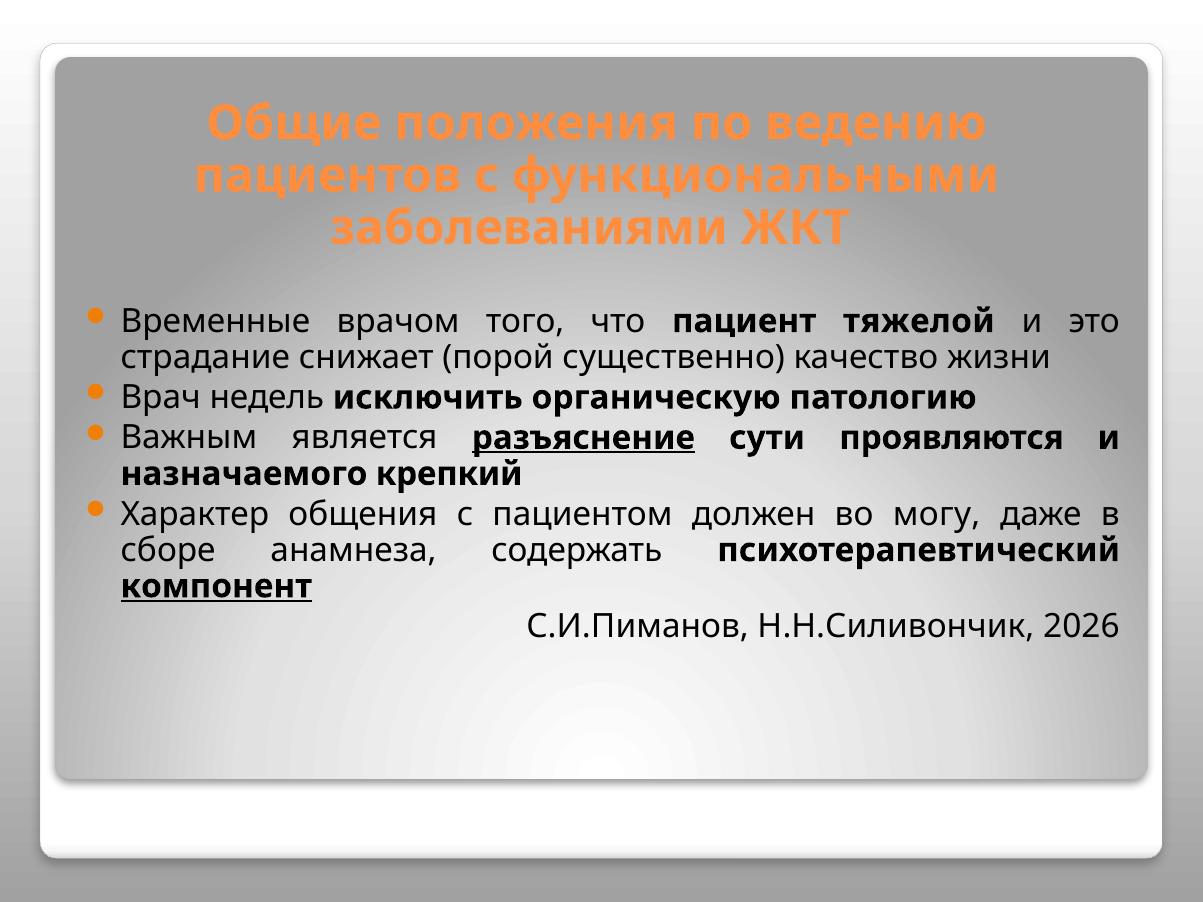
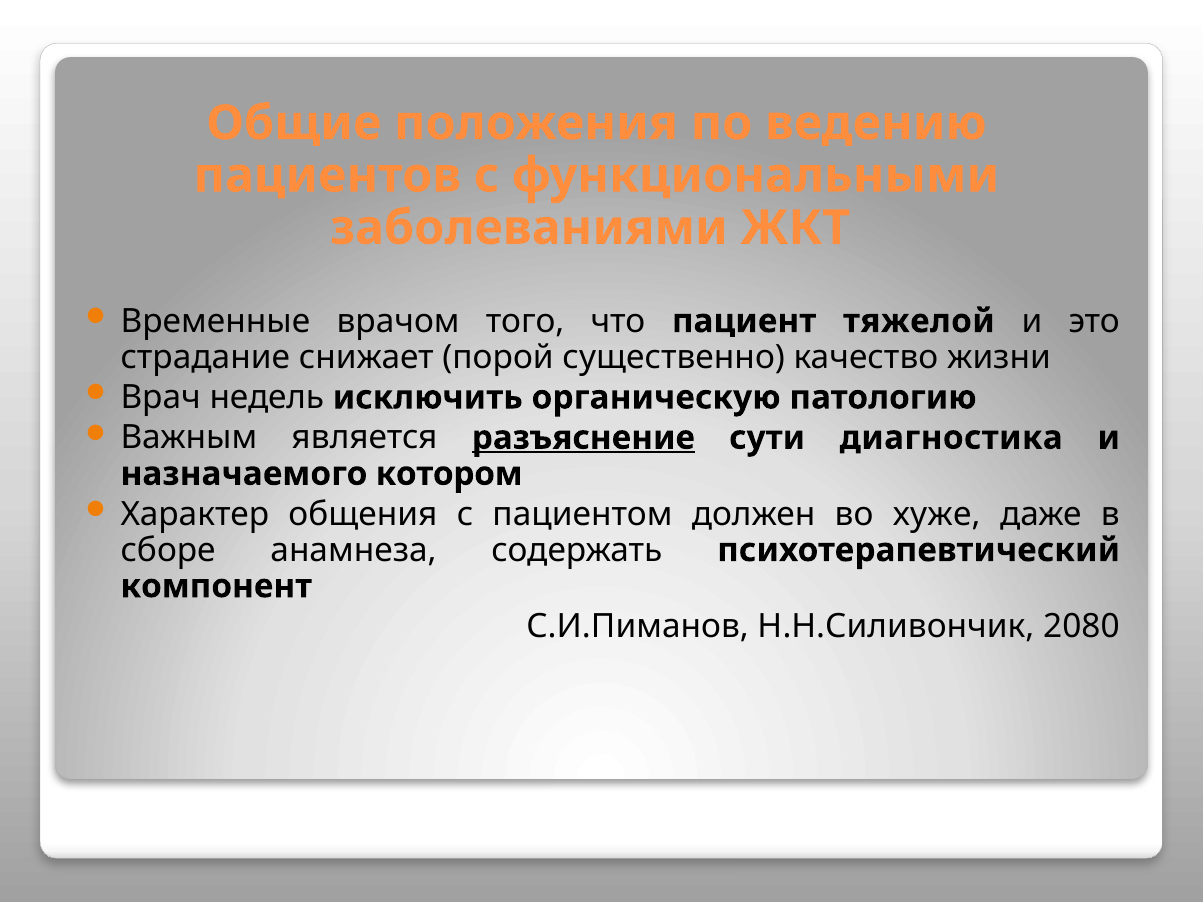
проявляются: проявляются -> диагностика
крепкий: крепкий -> котором
могу: могу -> хуже
компонент underline: present -> none
2026: 2026 -> 2080
